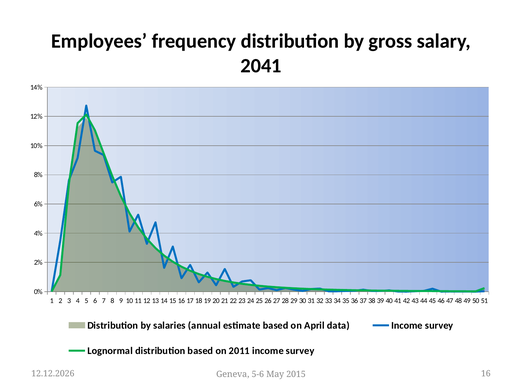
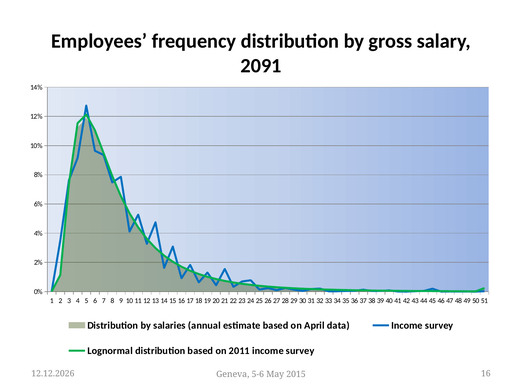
2041: 2041 -> 2091
